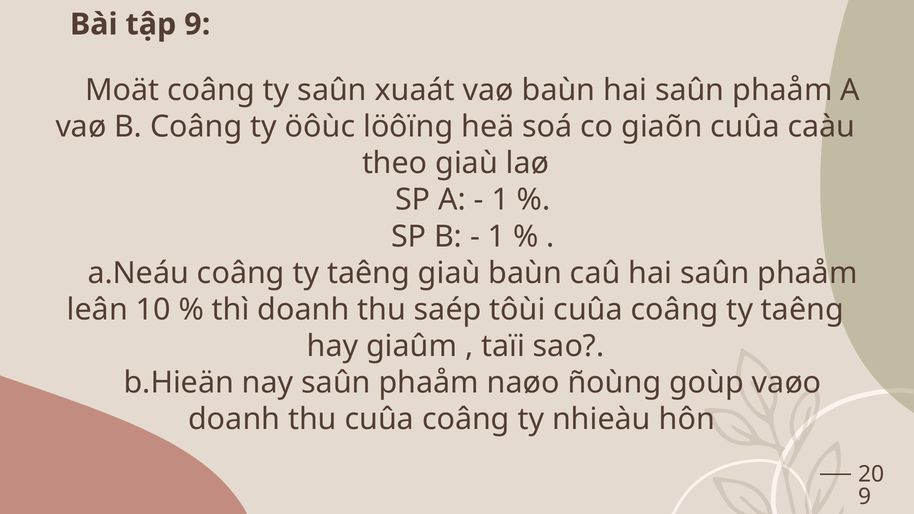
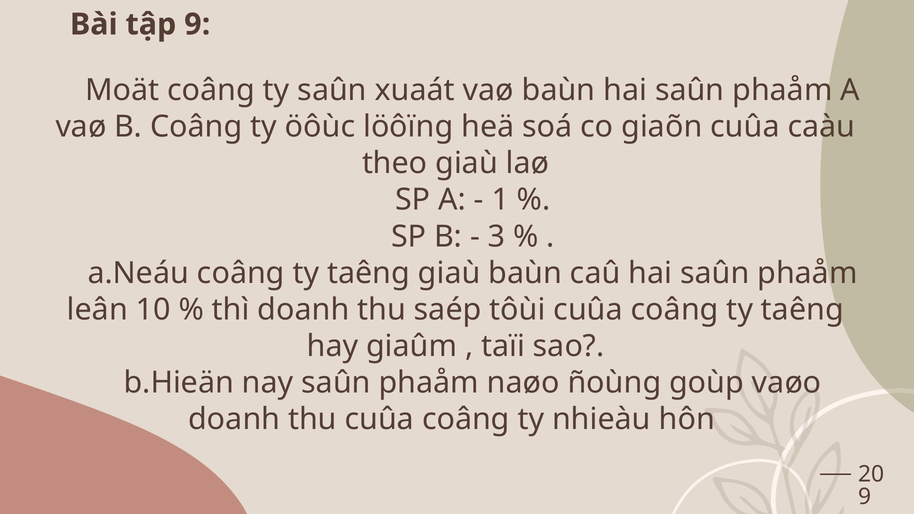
1 at (496, 237): 1 -> 3
